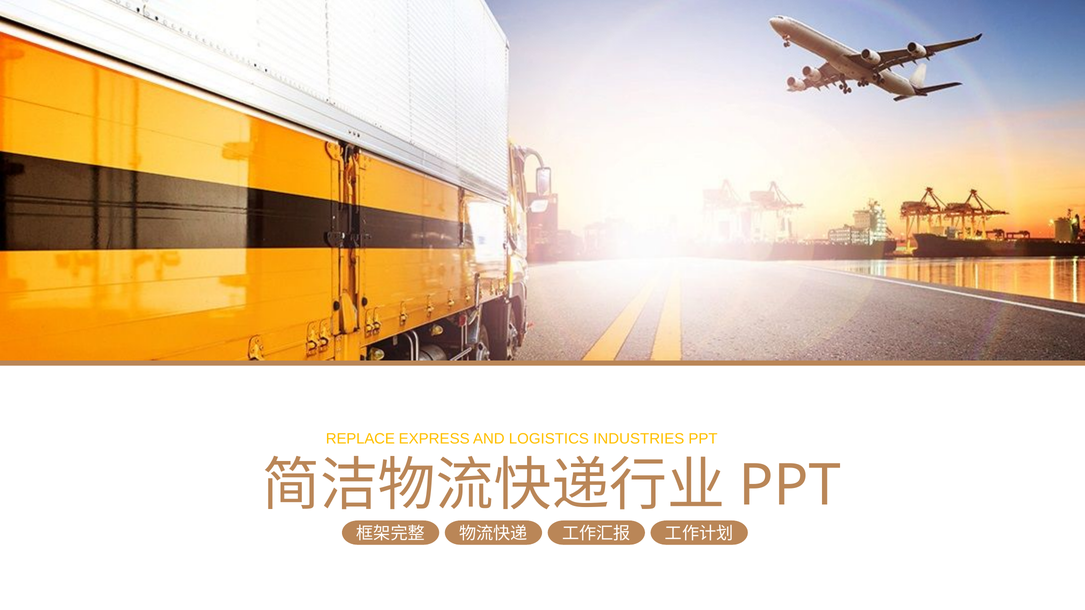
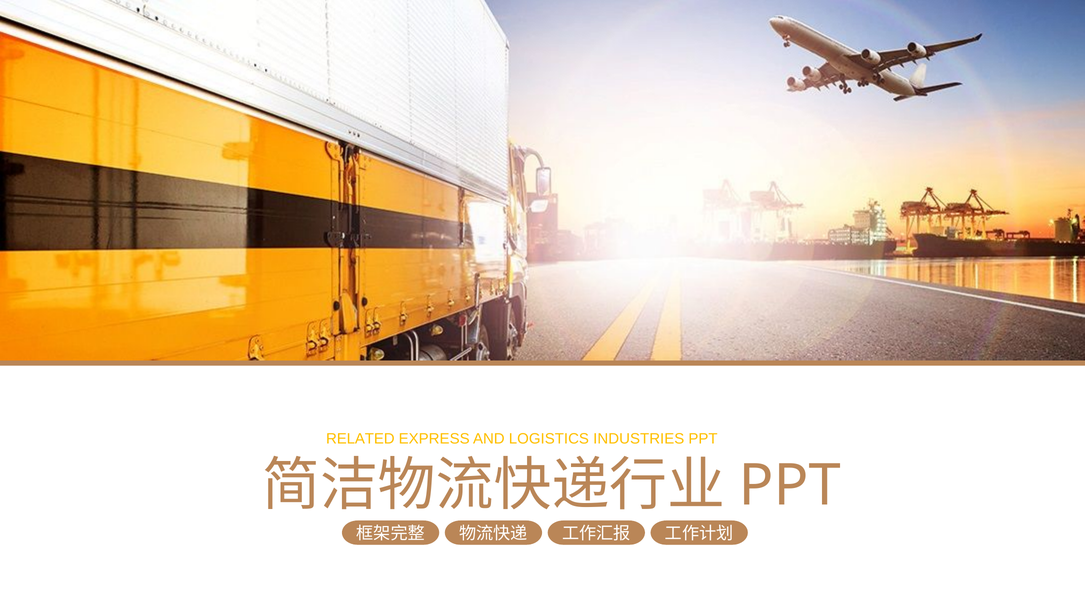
REPLACE: REPLACE -> RELATED
